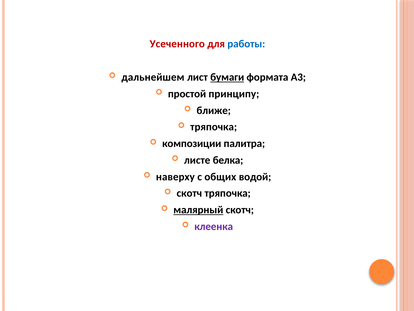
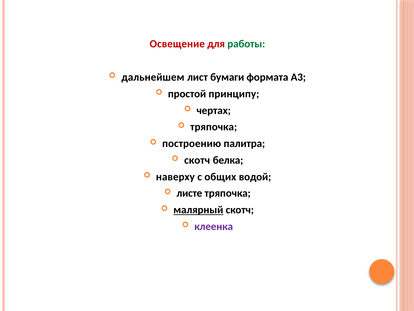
Усеченного: Усеченного -> Освещение
работы colour: blue -> green
бумаги underline: present -> none
ближе: ближе -> чертах
композиции: композиции -> построению
листе at (197, 160): листе -> скотч
скотч at (189, 193): скотч -> листе
